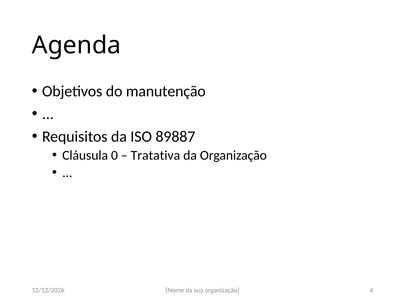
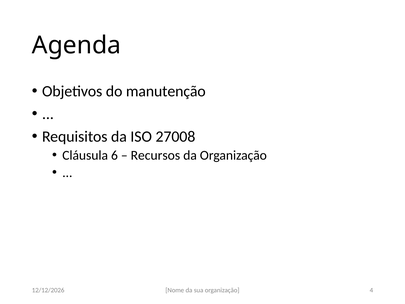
89887: 89887 -> 27008
0: 0 -> 6
Tratativa: Tratativa -> Recursos
